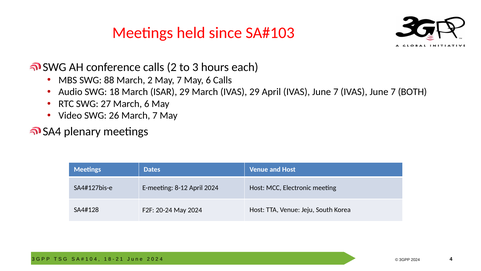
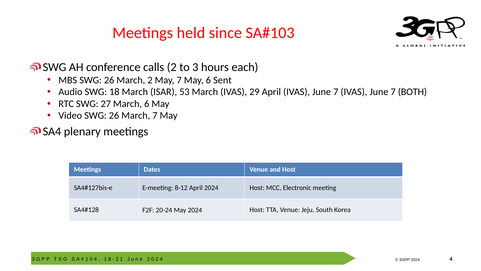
MBS SWG 88: 88 -> 26
6 Calls: Calls -> Sent
ISAR 29: 29 -> 53
